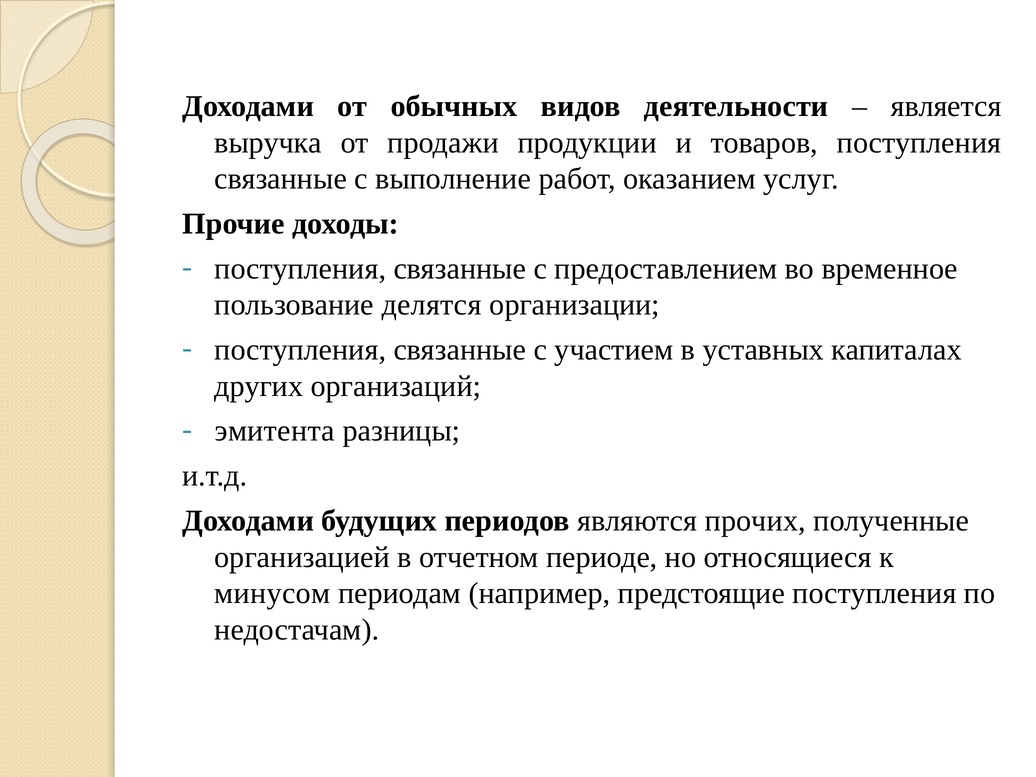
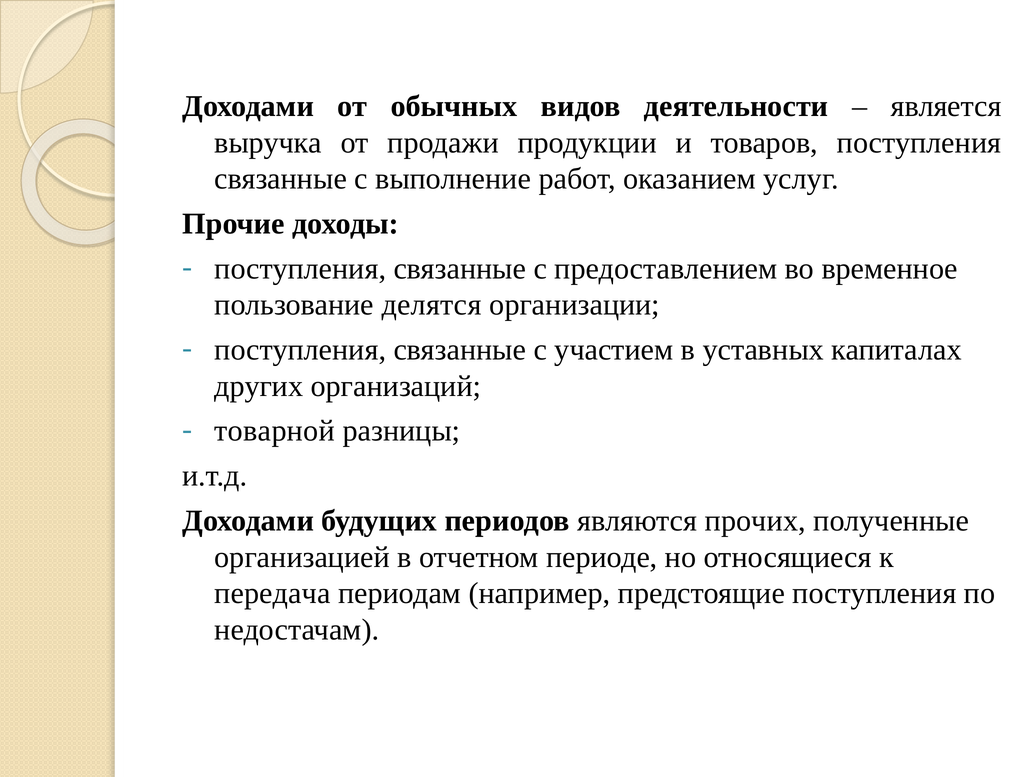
эмитента: эмитента -> товарной
минусом: минусом -> передача
